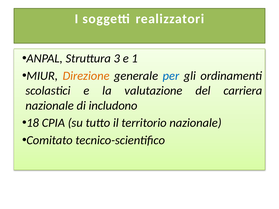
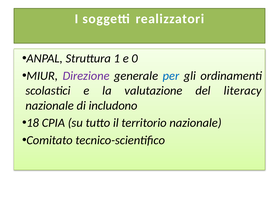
3: 3 -> 1
1: 1 -> 0
Direzione colour: orange -> purple
carriera: carriera -> literacy
